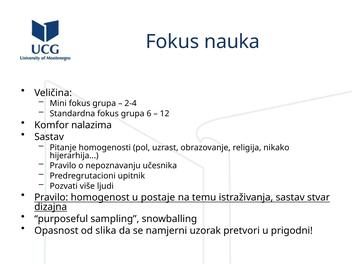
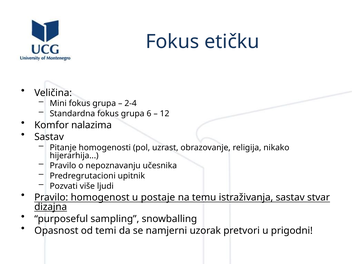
nauka: nauka -> etičku
slika: slika -> temi
